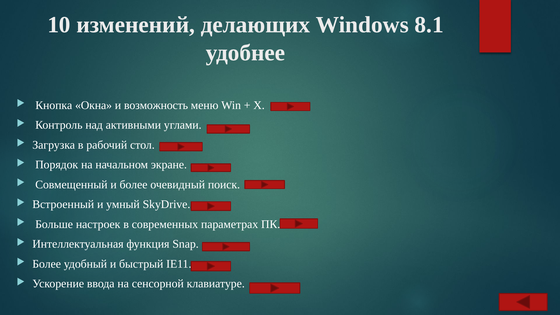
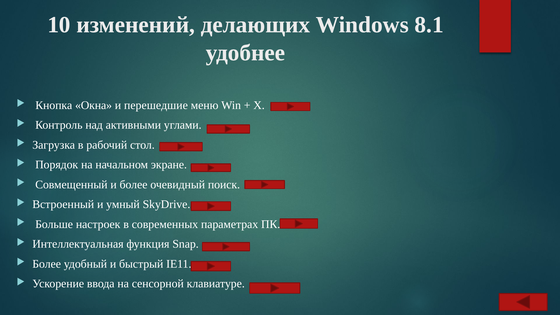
возможность: возможность -> перешедшие
